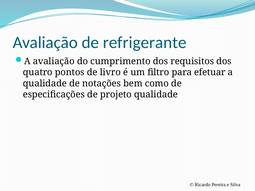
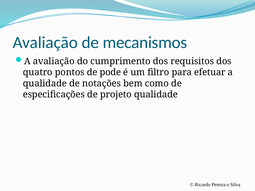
refrigerante: refrigerante -> mecanismos
livro: livro -> pode
